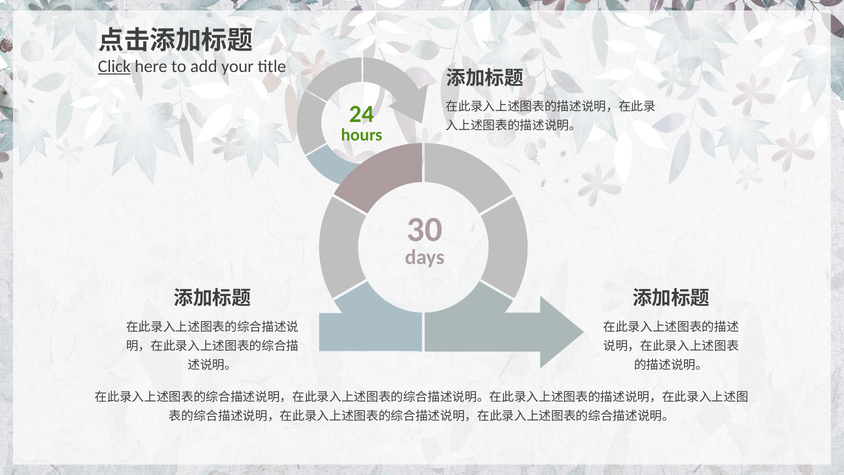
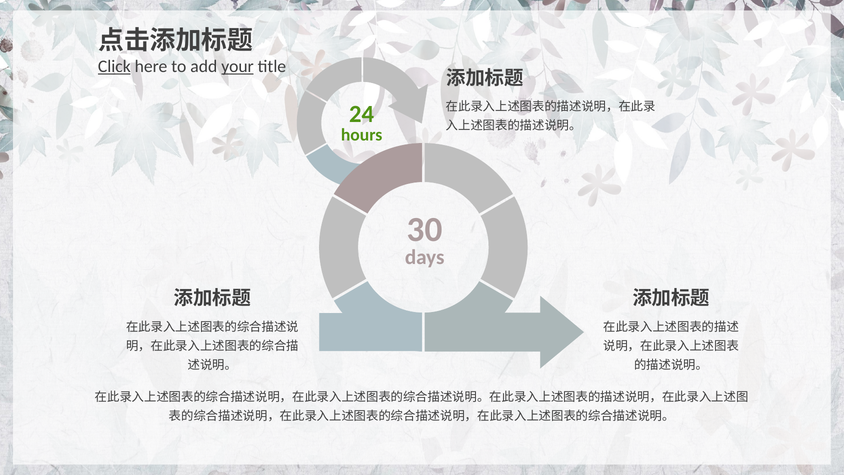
your underline: none -> present
